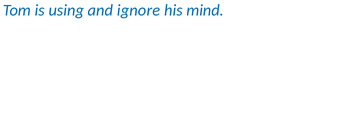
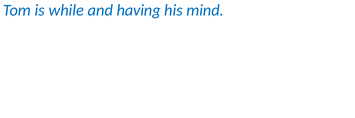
using: using -> while
ignore: ignore -> having
